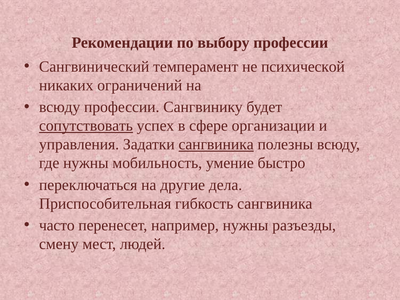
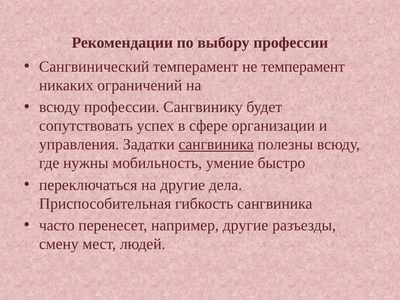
не психической: психической -> темперамент
сопутствовать underline: present -> none
например нужны: нужны -> другие
